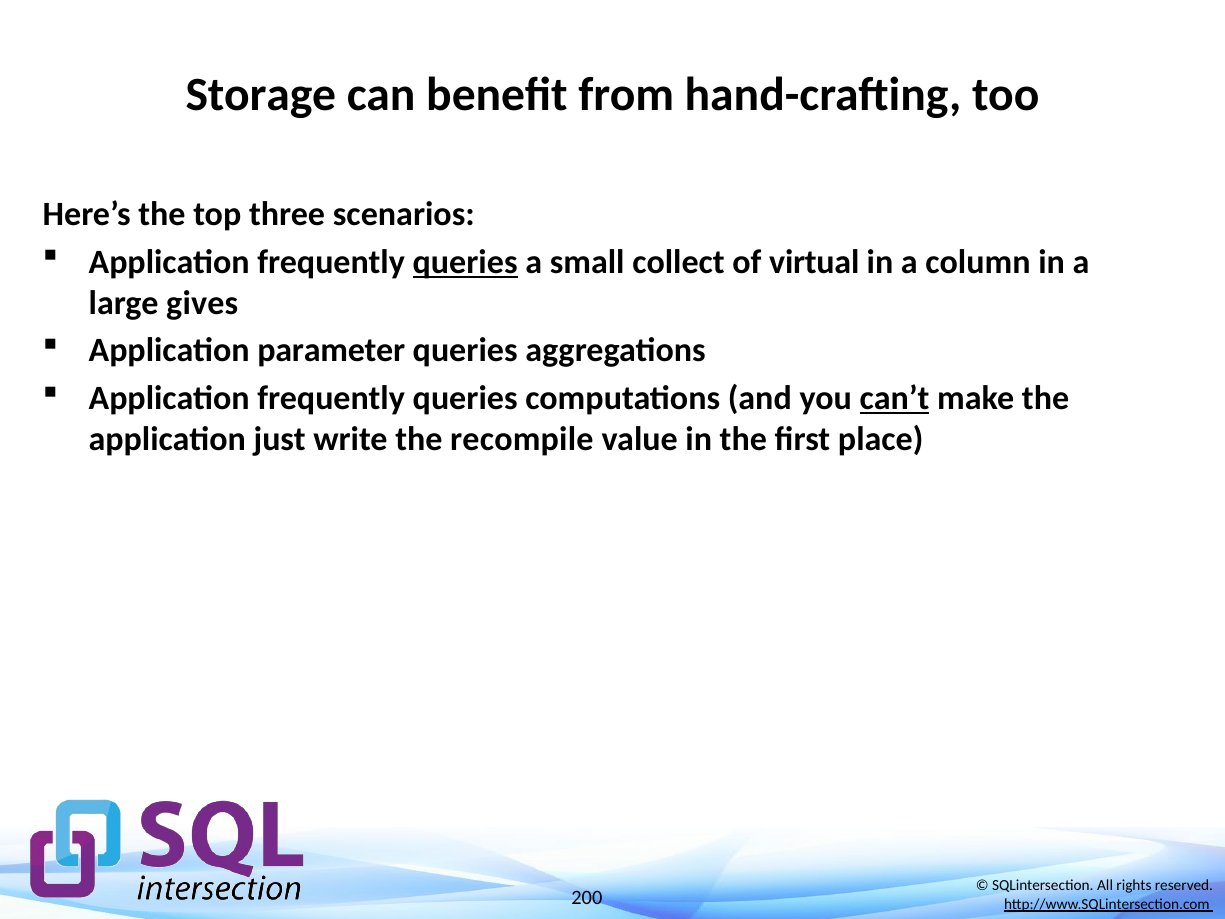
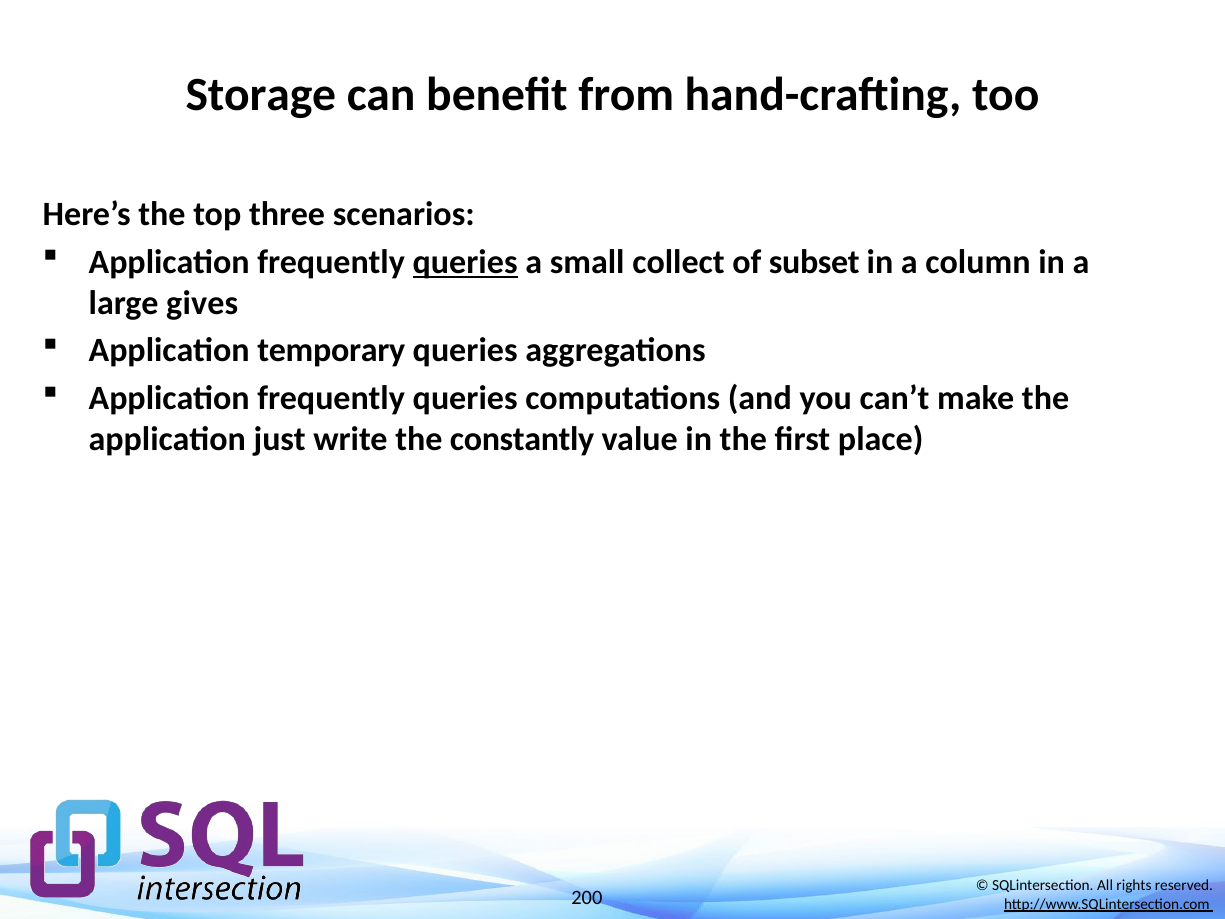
virtual: virtual -> subset
parameter: parameter -> temporary
can’t underline: present -> none
recompile: recompile -> constantly
